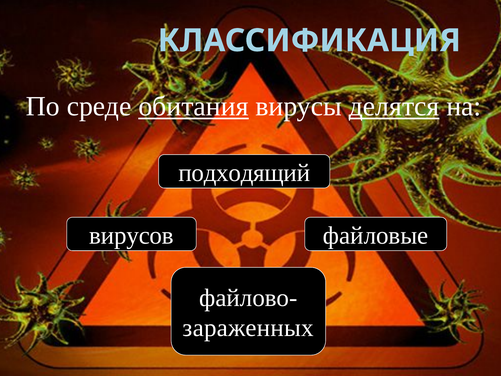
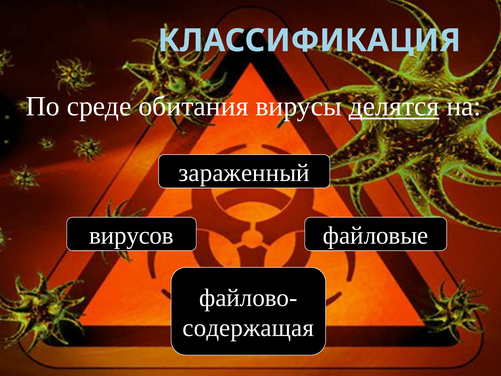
обитания underline: present -> none
подходящий: подходящий -> зараженный
зараженных: зараженных -> содержащая
